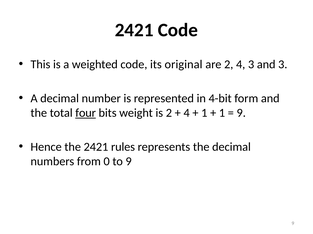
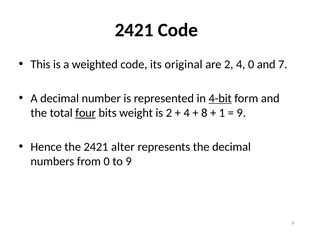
4 3: 3 -> 0
and 3: 3 -> 7
4-bit underline: none -> present
1 at (204, 113): 1 -> 8
rules: rules -> alter
